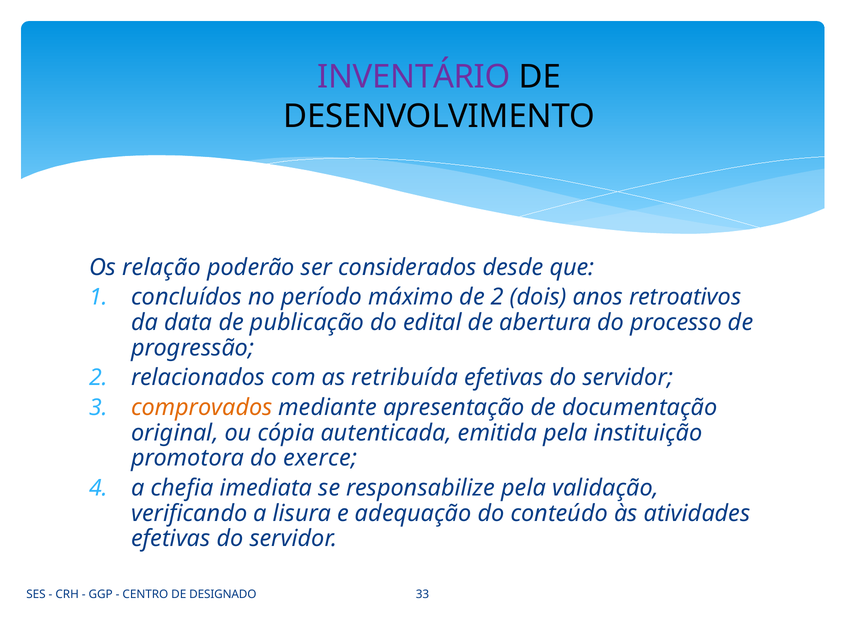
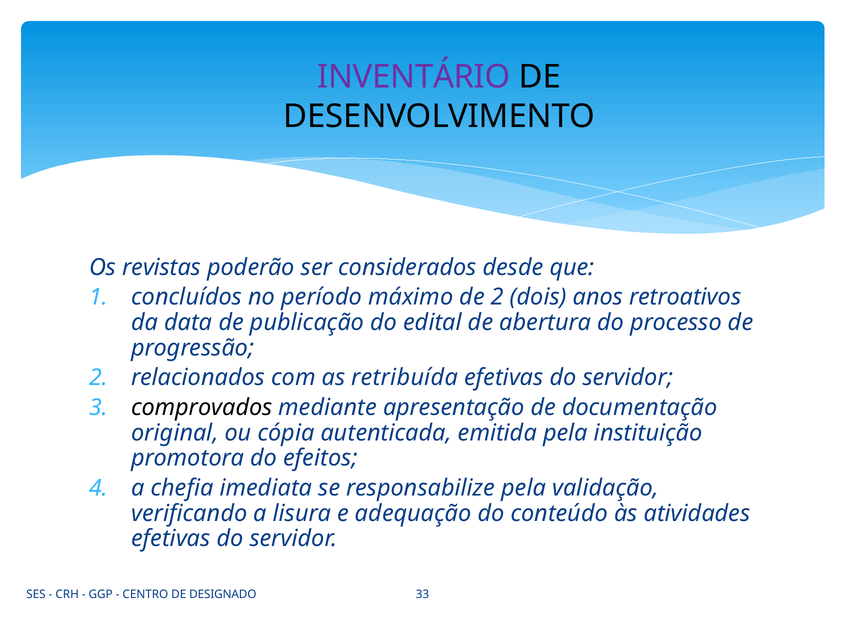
relação: relação -> revistas
comprovados colour: orange -> black
exerce: exerce -> efeitos
